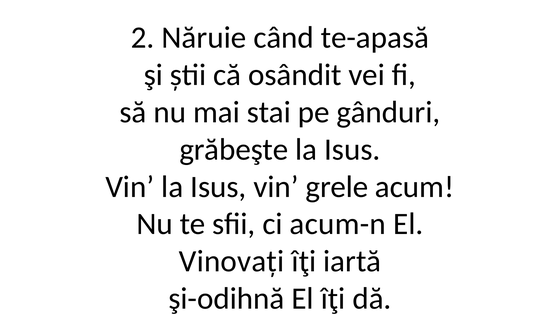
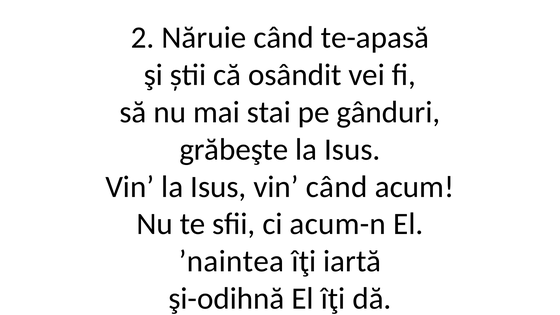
vinʼ grele: grele -> când
Vinovați: Vinovați -> ʼnaintea
